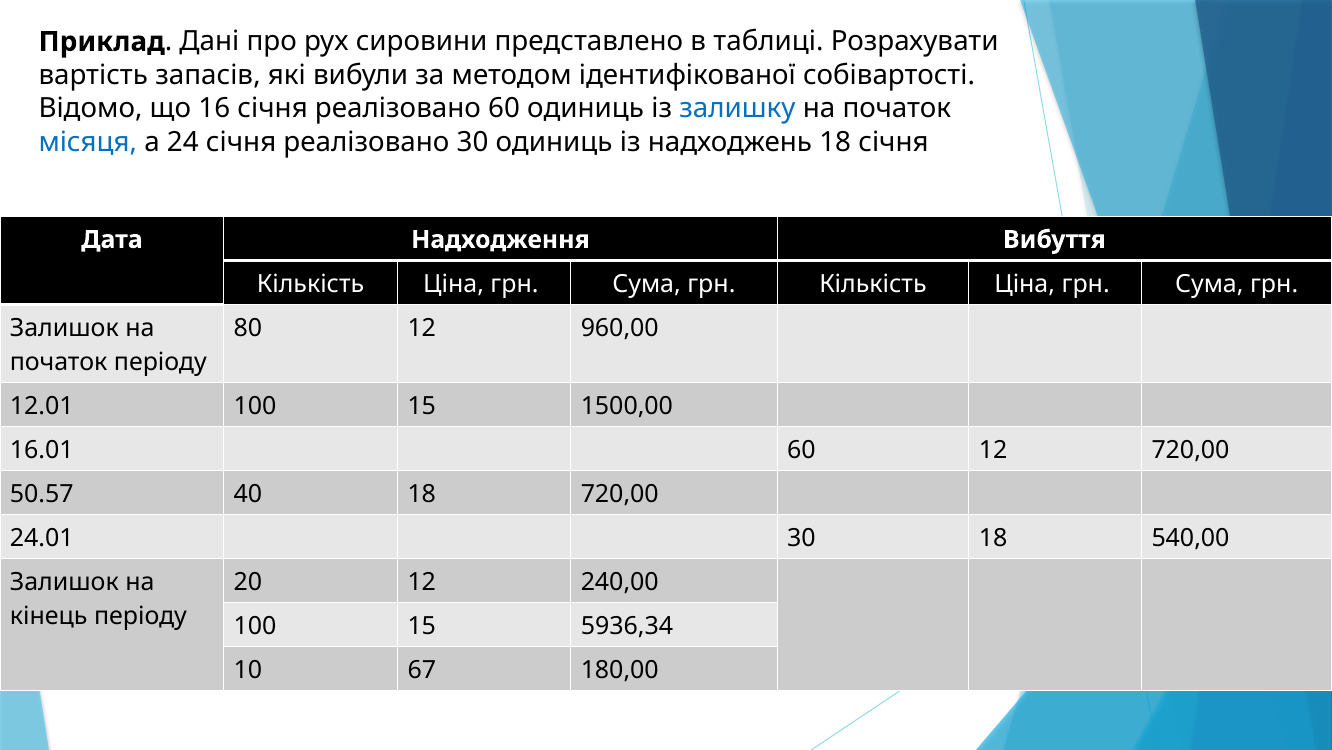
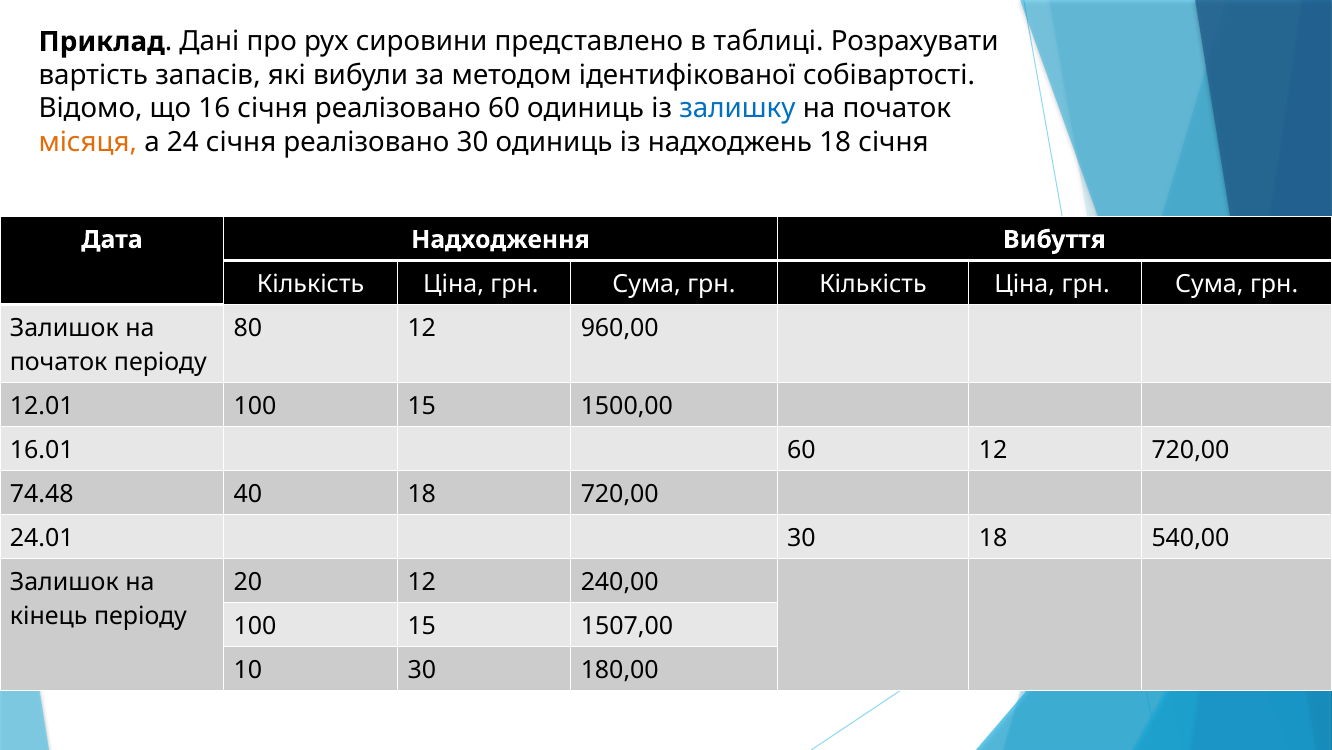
місяця colour: blue -> orange
50.57: 50.57 -> 74.48
5936,34: 5936,34 -> 1507,00
10 67: 67 -> 30
